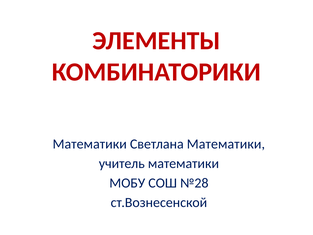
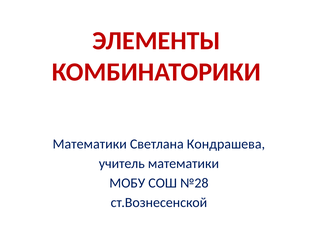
Светлана Математики: Математики -> Кондрашева
